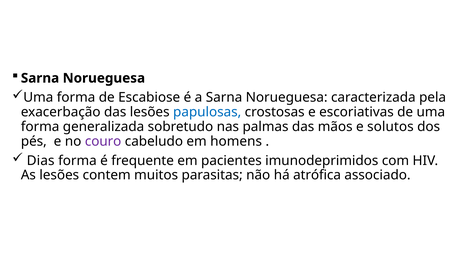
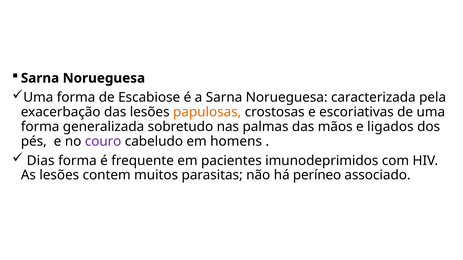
papulosas colour: blue -> orange
solutos: solutos -> ligados
atrófica: atrófica -> períneo
